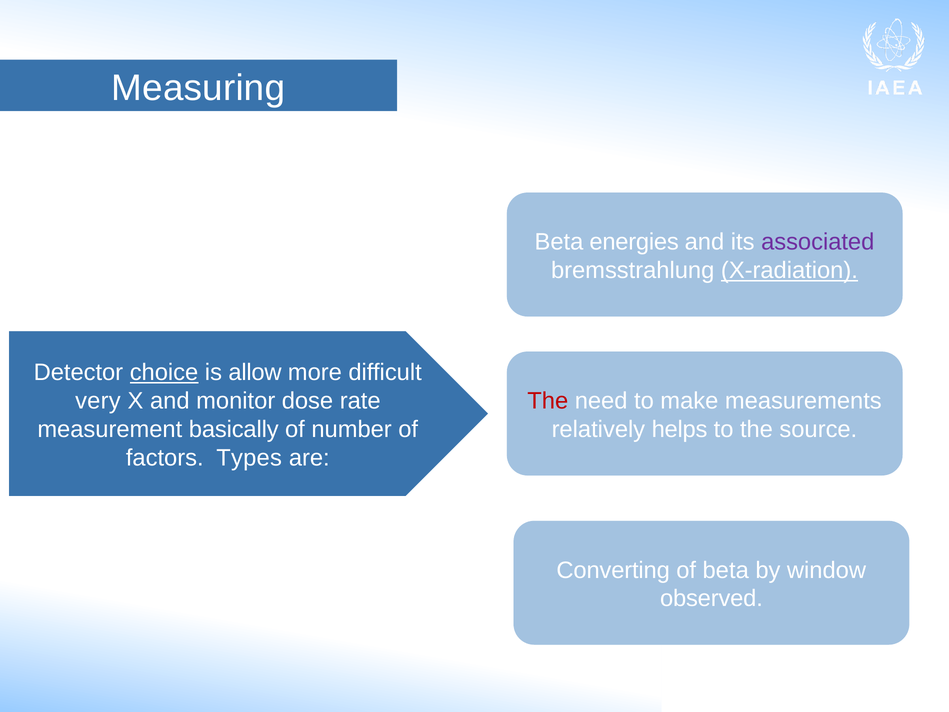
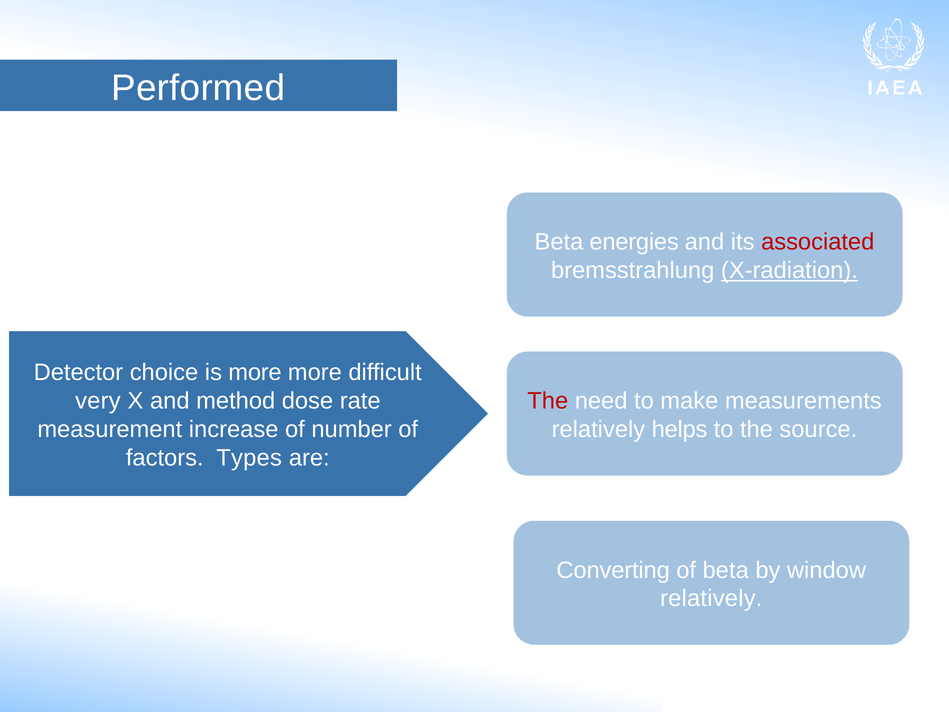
Measuring: Measuring -> Performed
associated colour: purple -> red
choice underline: present -> none
is allow: allow -> more
monitor: monitor -> method
basically: basically -> increase
observed at (711, 598): observed -> relatively
